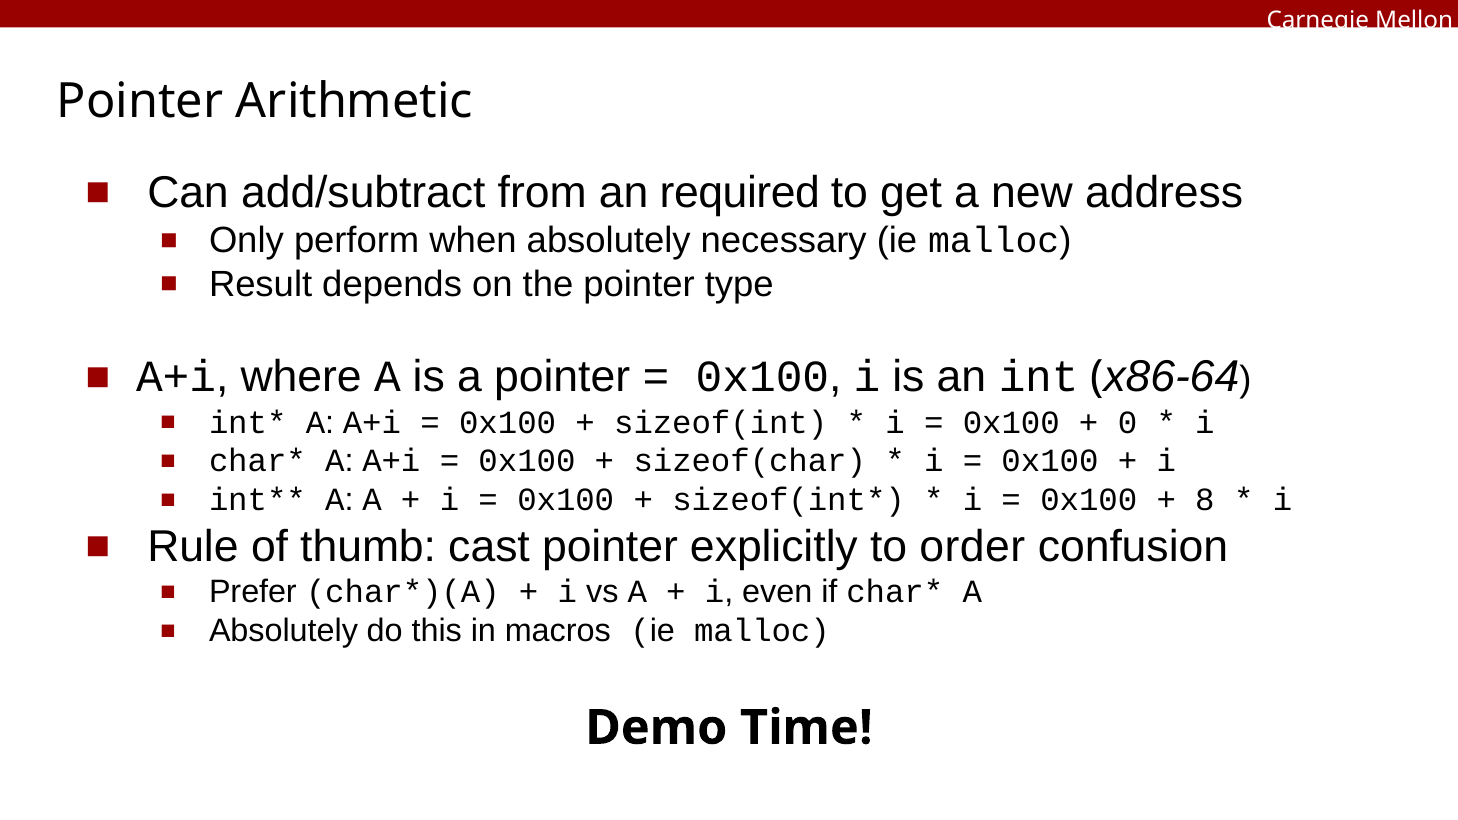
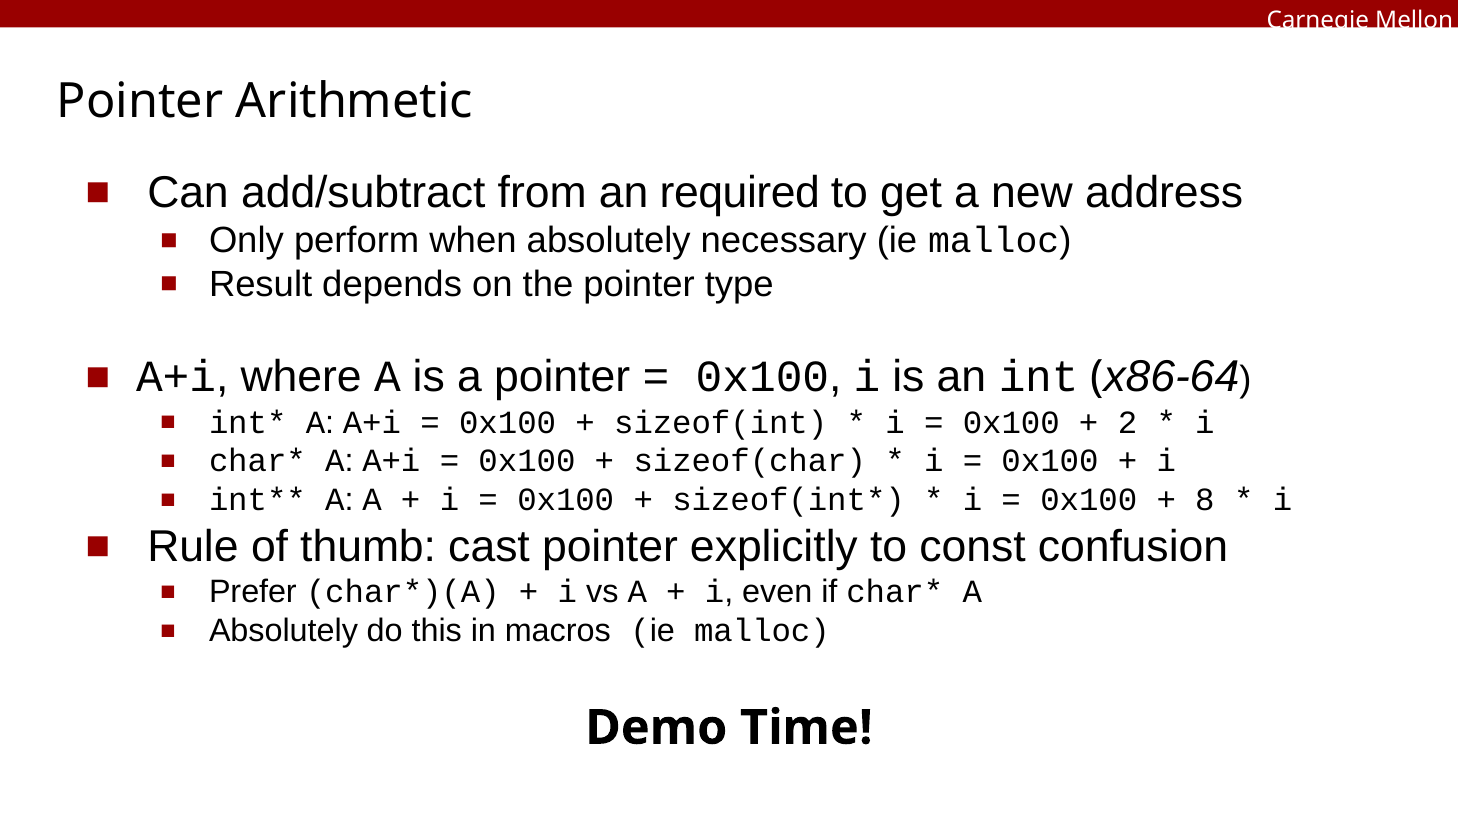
0: 0 -> 2
order: order -> const
